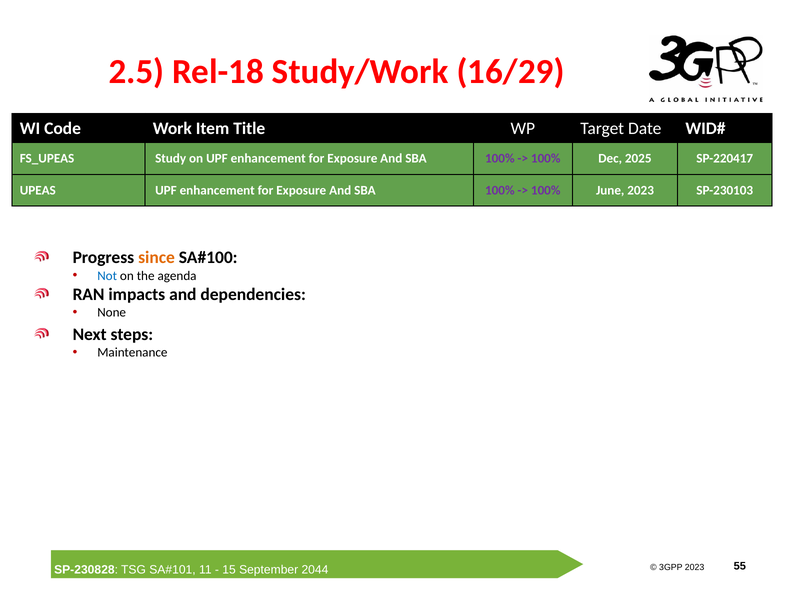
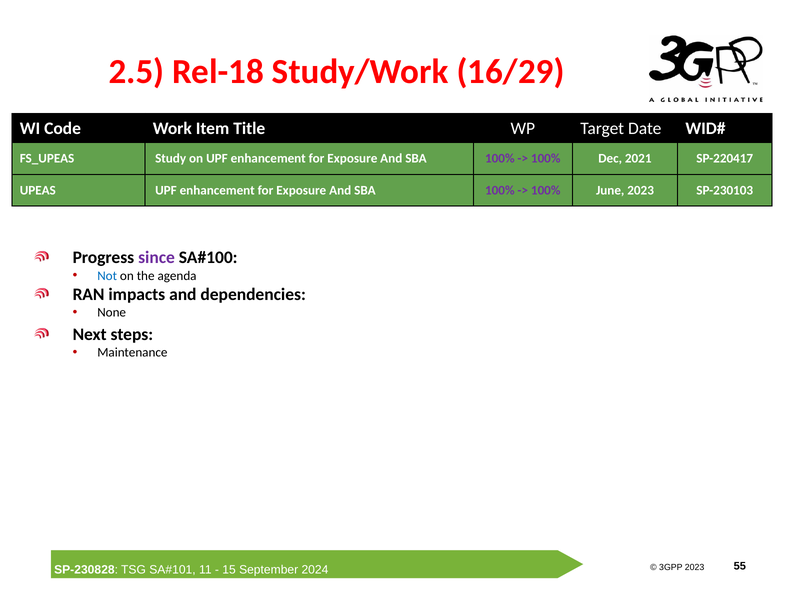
2025: 2025 -> 2021
since colour: orange -> purple
2044: 2044 -> 2024
